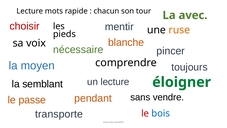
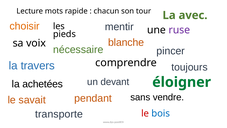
choisir colour: red -> orange
ruse colour: orange -> purple
moyen: moyen -> travers
un lecture: lecture -> devant
semblant: semblant -> achetées
passe: passe -> savait
